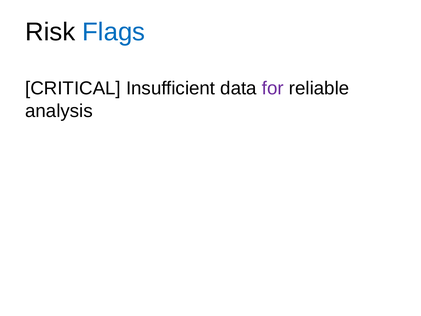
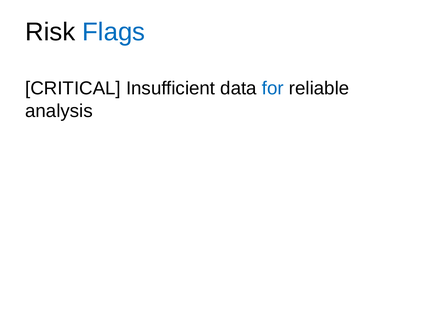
for colour: purple -> blue
